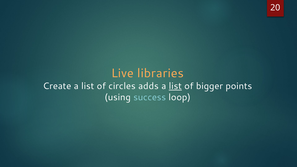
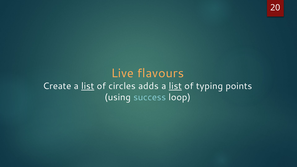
libraries: libraries -> flavours
list at (88, 86) underline: none -> present
bigger: bigger -> typing
